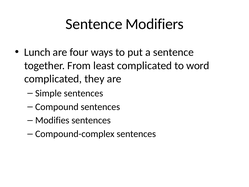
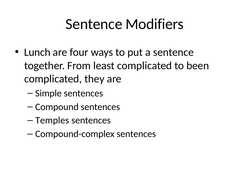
word: word -> been
Modifies: Modifies -> Temples
